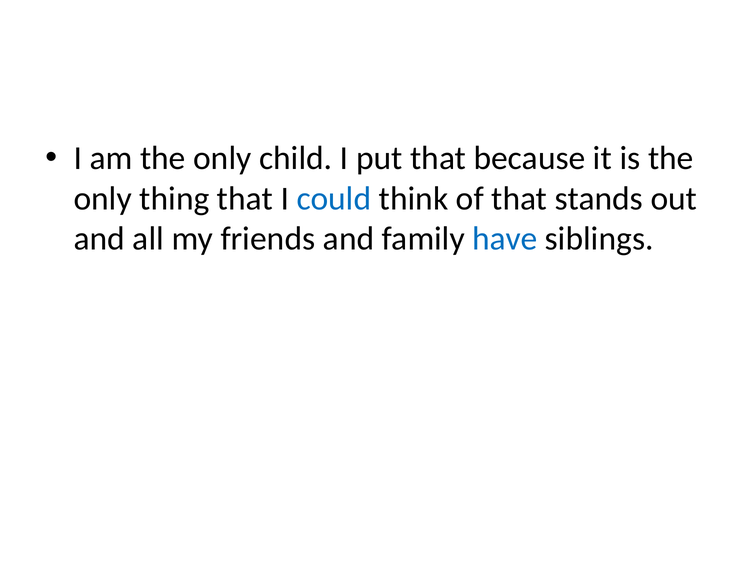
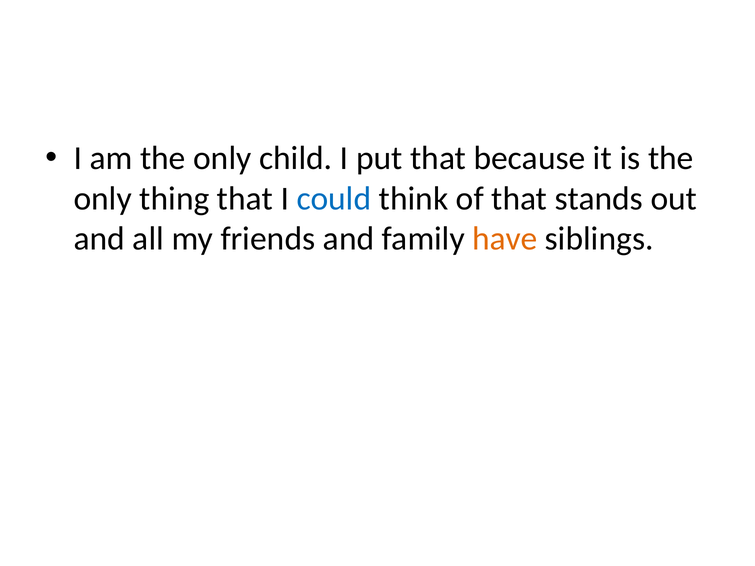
have colour: blue -> orange
